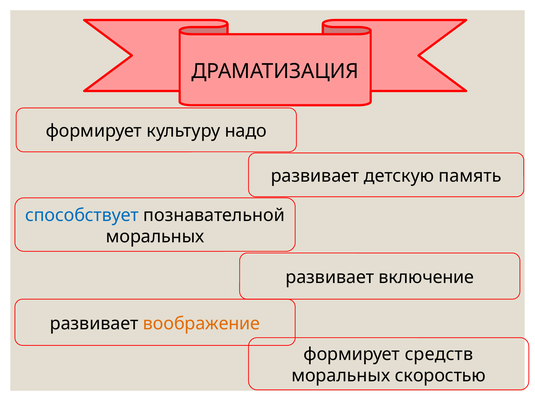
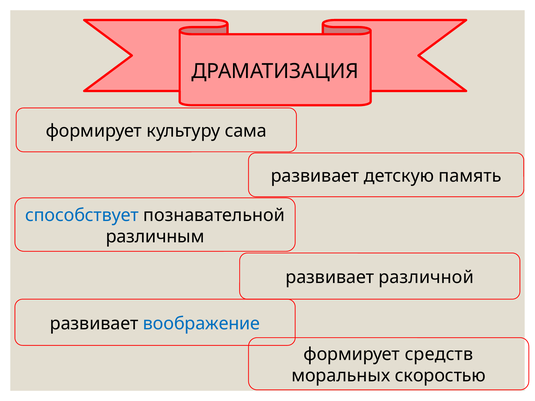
надо: надо -> сама
моральных at (155, 237): моральных -> различным
включение: включение -> различной
воображение colour: orange -> blue
